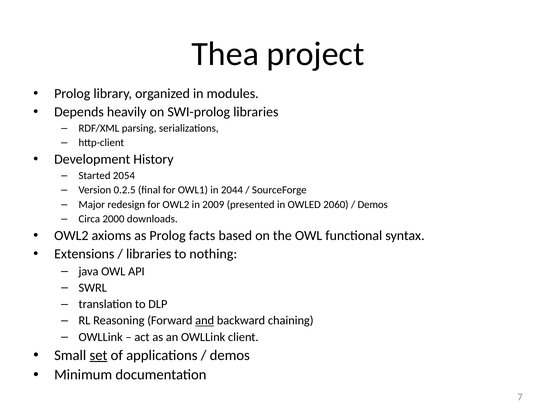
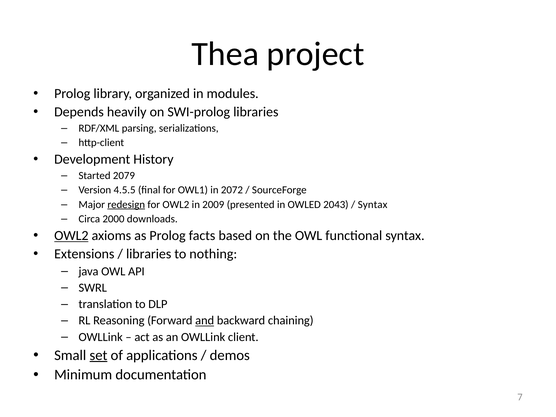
2054: 2054 -> 2079
0.2.5: 0.2.5 -> 4.5.5
2044: 2044 -> 2072
redesign underline: none -> present
2060: 2060 -> 2043
Demos at (373, 204): Demos -> Syntax
OWL2 at (71, 236) underline: none -> present
